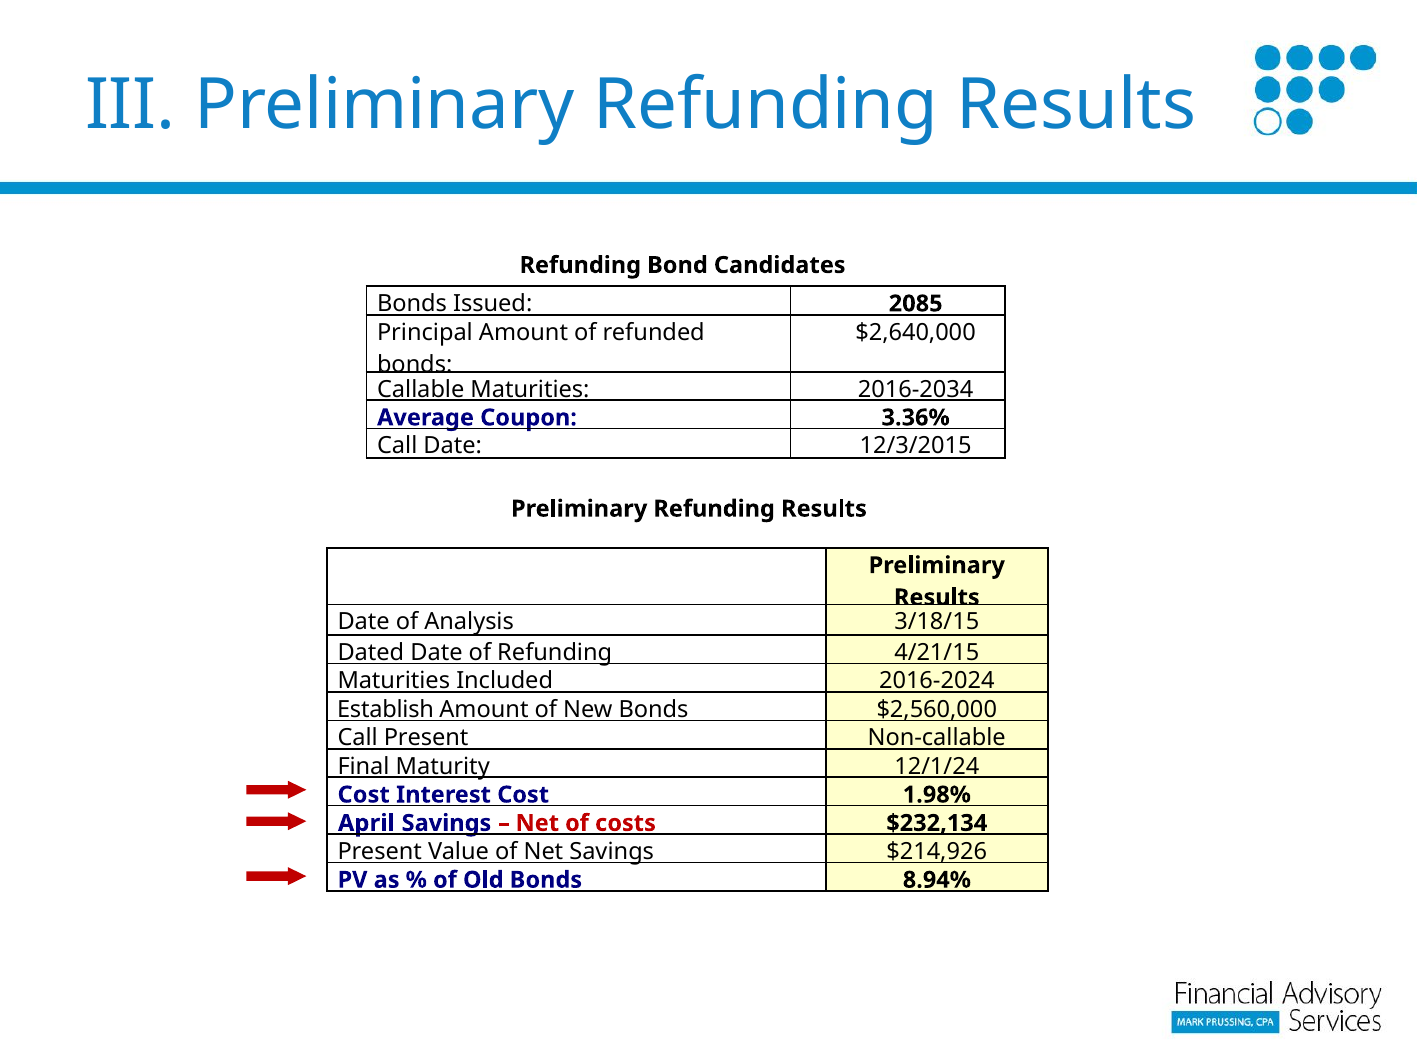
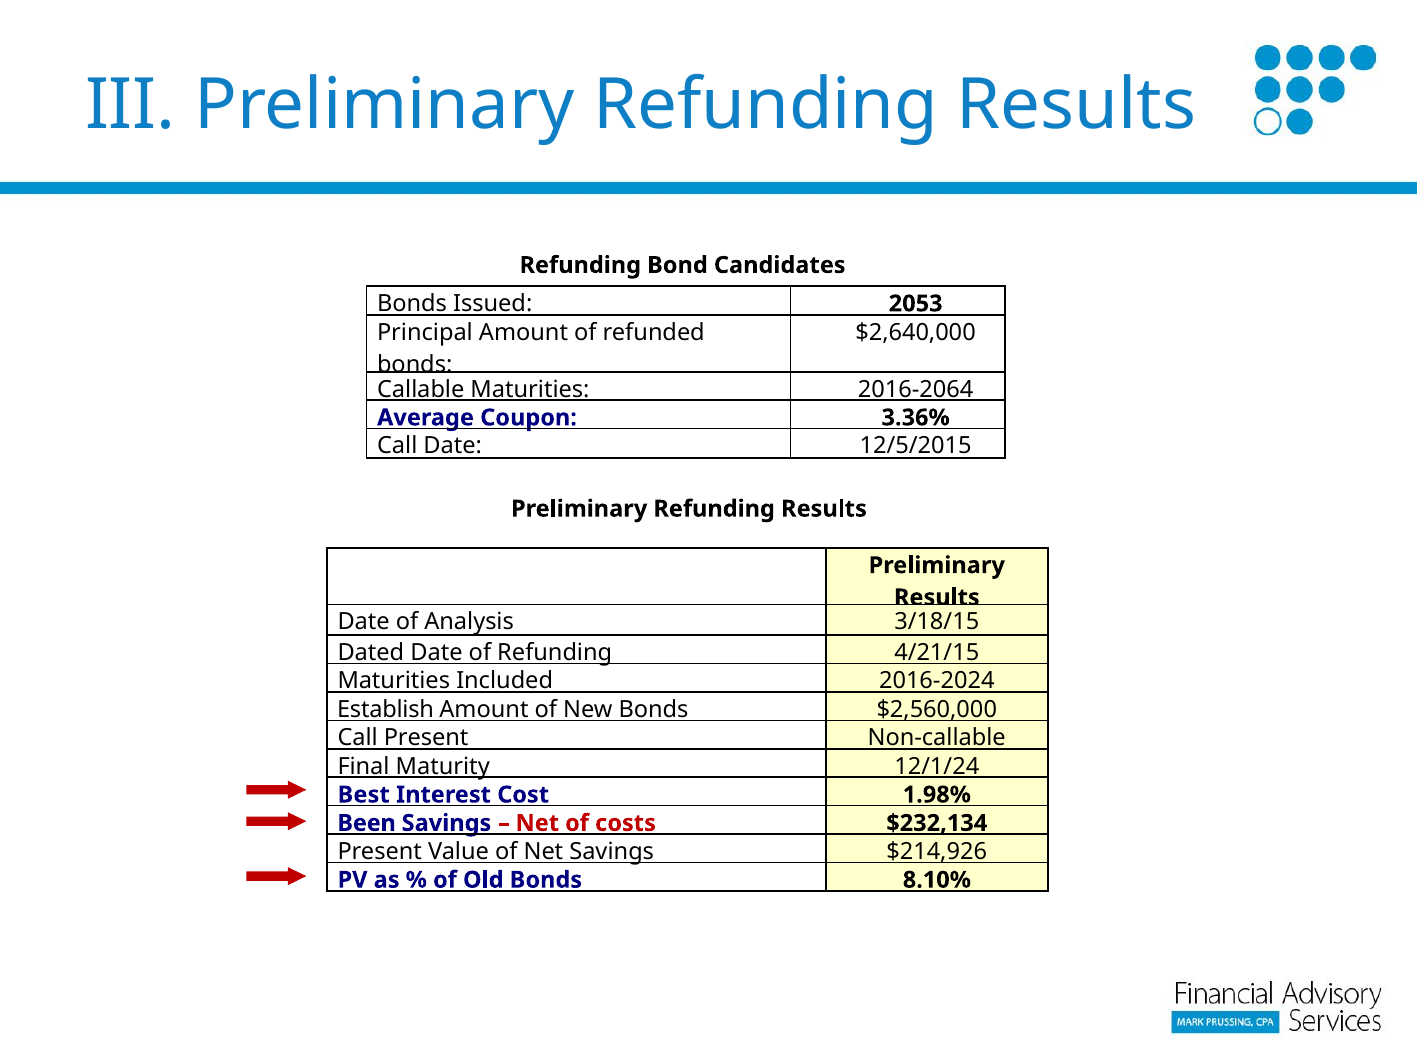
2085: 2085 -> 2053
2016-2034: 2016-2034 -> 2016-2064
12/3/2015: 12/3/2015 -> 12/5/2015
Cost at (364, 795): Cost -> Best
April: April -> Been
8.94%: 8.94% -> 8.10%
